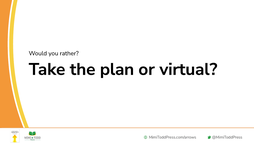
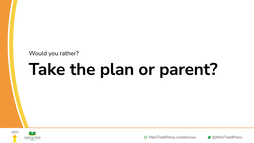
virtual: virtual -> parent
